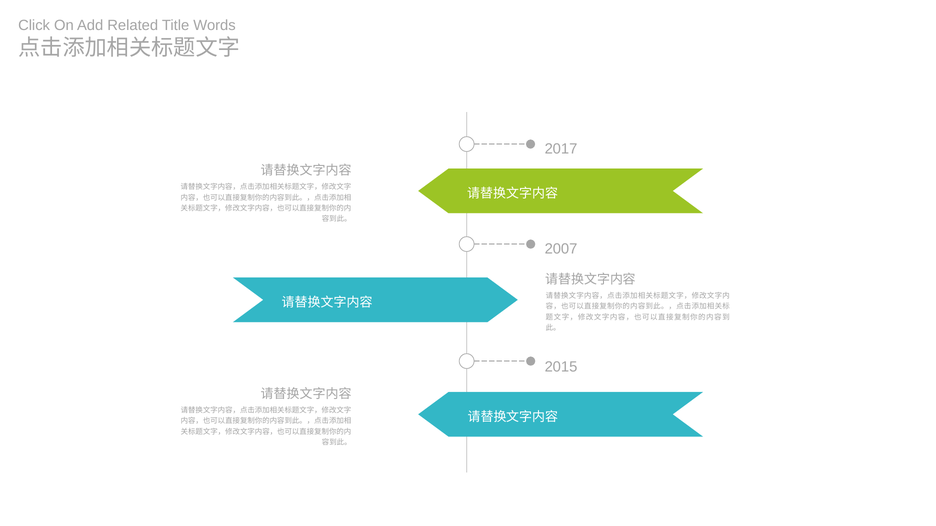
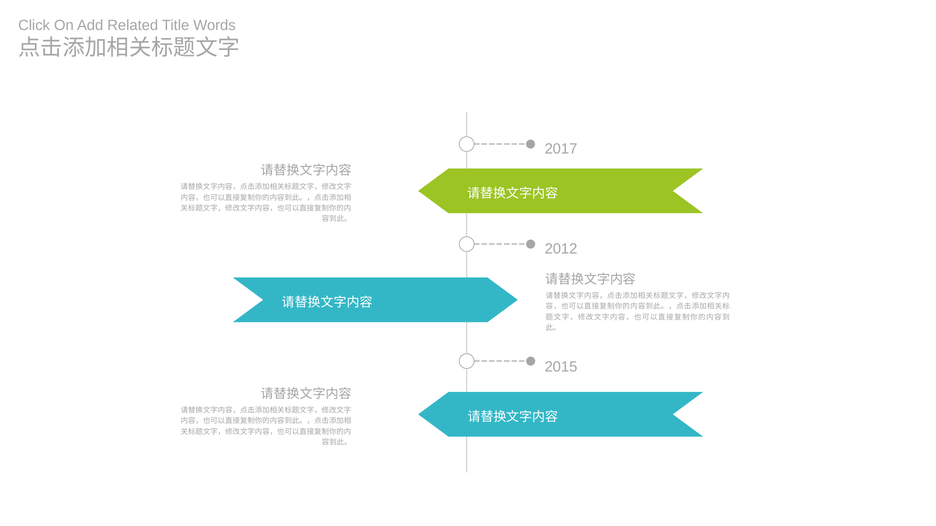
2007: 2007 -> 2012
